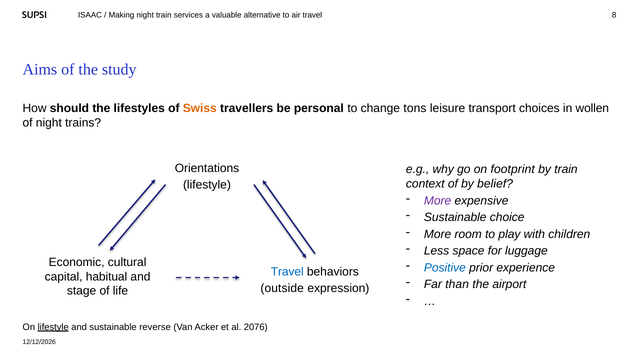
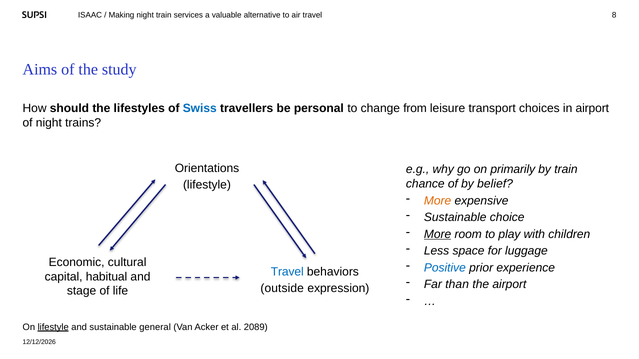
Swiss colour: orange -> blue
tons: tons -> from
in wollen: wollen -> airport
footprint: footprint -> primarily
context: context -> chance
More at (438, 201) colour: purple -> orange
More at (438, 234) underline: none -> present
reverse: reverse -> general
2076: 2076 -> 2089
